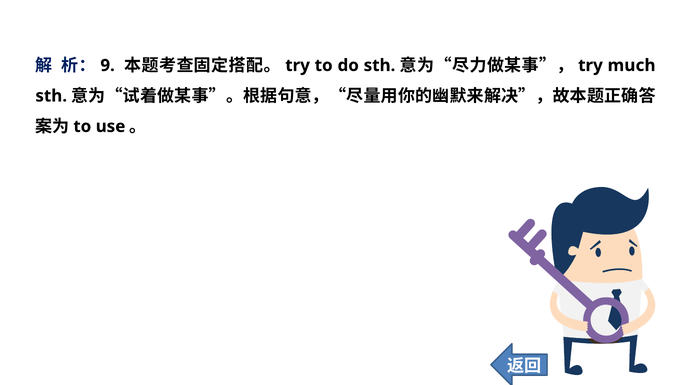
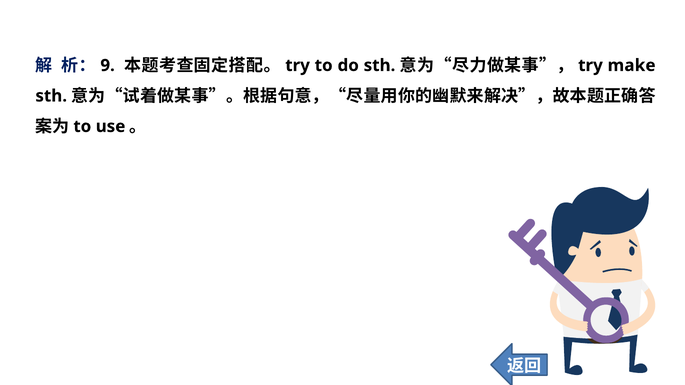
much: much -> make
